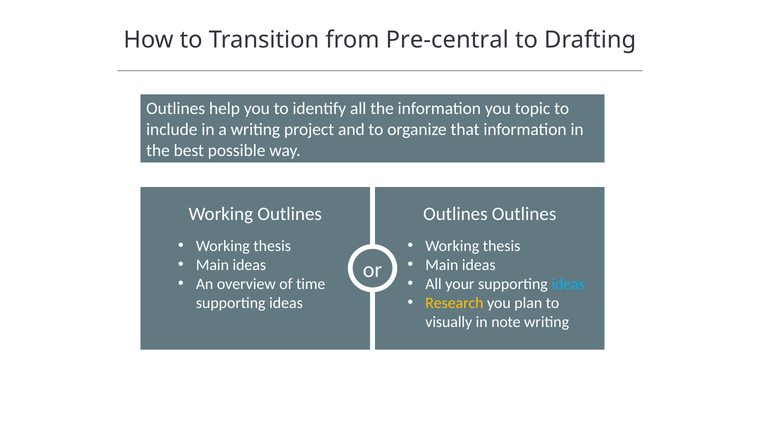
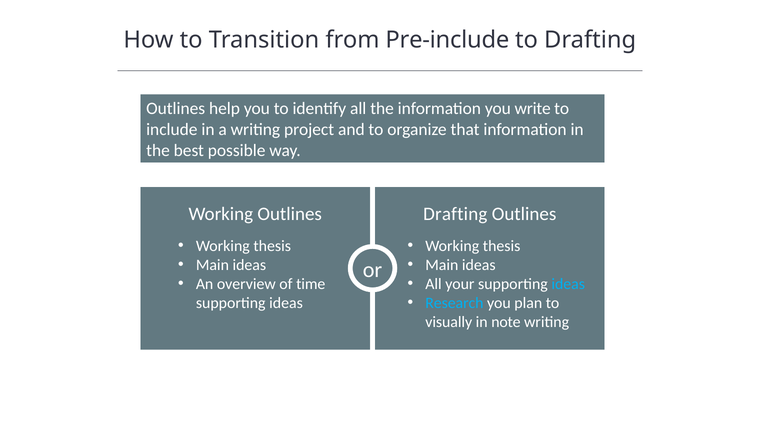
Pre-central: Pre-central -> Pre-include
topic: topic -> write
Working Outlines Outlines: Outlines -> Drafting
Research colour: yellow -> light blue
